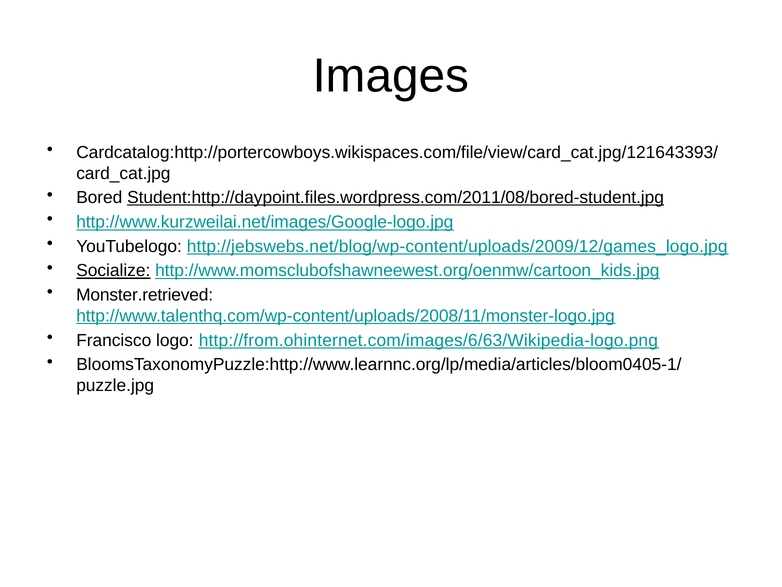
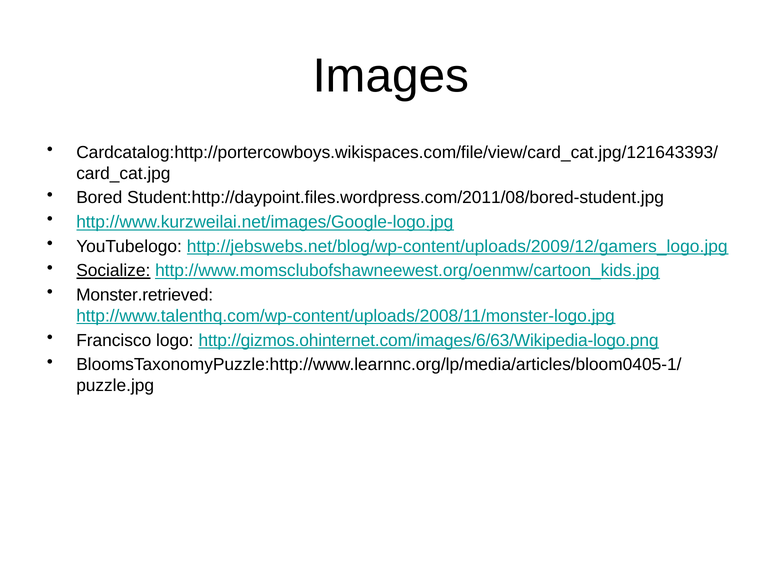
Student:http://daypoint.files.wordpress.com/2011/08/bored-student.jpg underline: present -> none
http://jebswebs.net/blog/wp-content/uploads/2009/12/games_logo.jpg: http://jebswebs.net/blog/wp-content/uploads/2009/12/games_logo.jpg -> http://jebswebs.net/blog/wp-content/uploads/2009/12/gamers_logo.jpg
http://from.ohinternet.com/images/6/63/Wikipedia-logo.png: http://from.ohinternet.com/images/6/63/Wikipedia-logo.png -> http://gizmos.ohinternet.com/images/6/63/Wikipedia-logo.png
